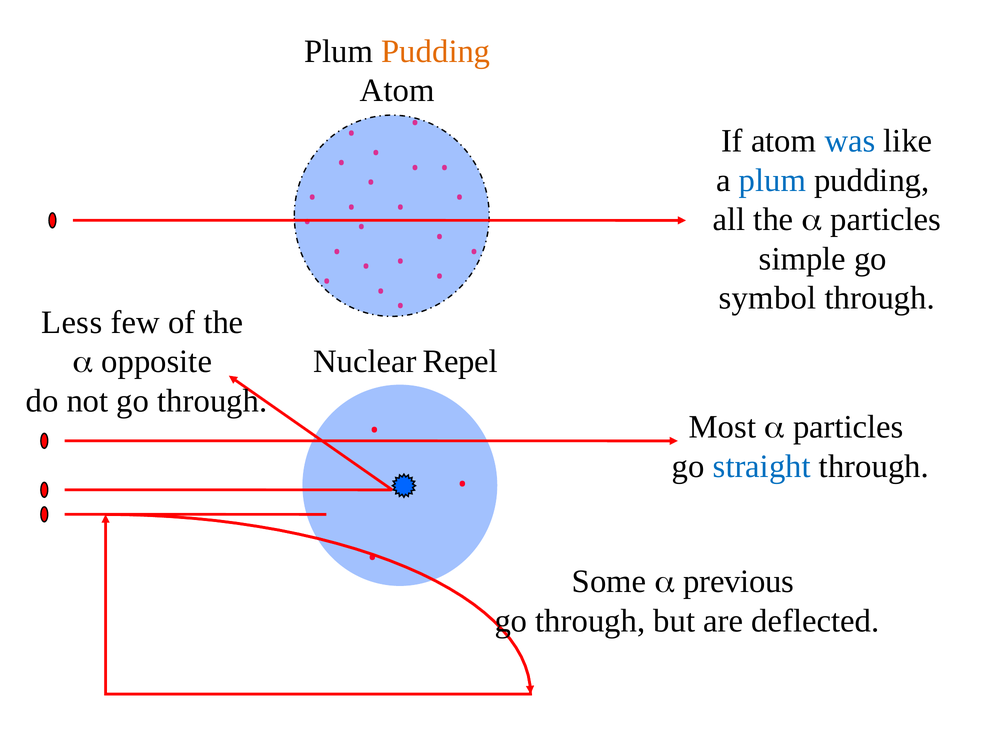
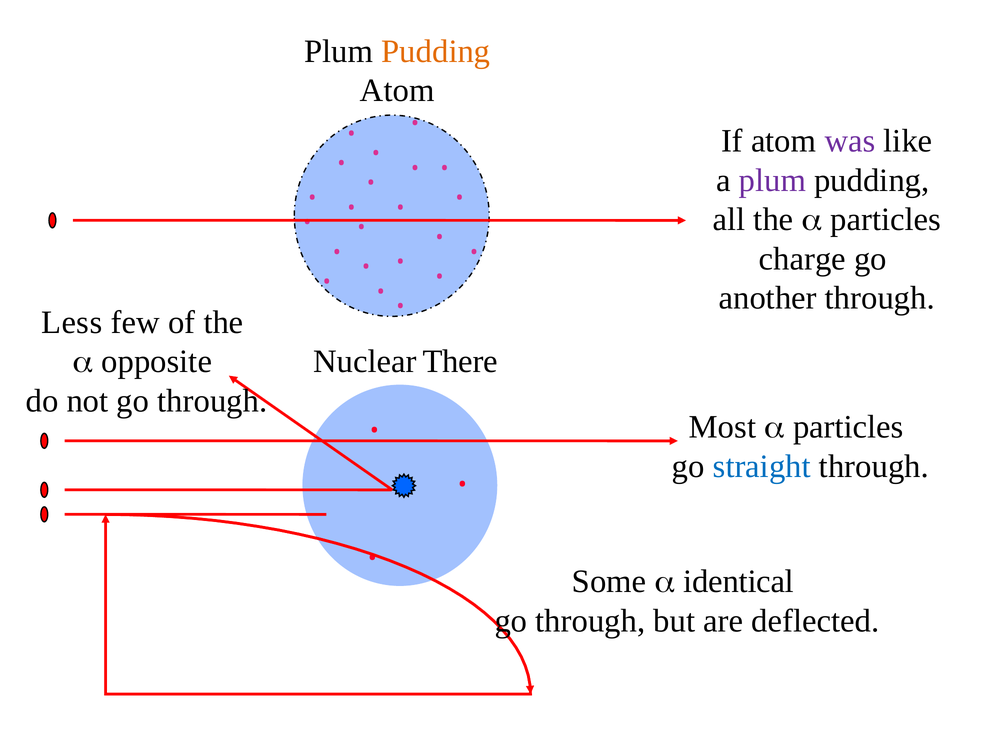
was colour: blue -> purple
plum at (772, 181) colour: blue -> purple
simple: simple -> charge
symbol: symbol -> another
Repel: Repel -> There
previous: previous -> identical
